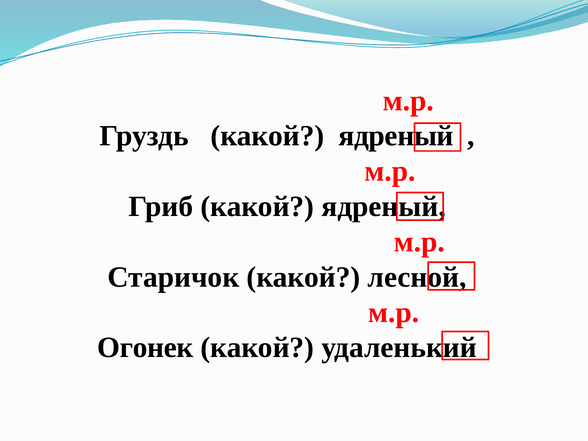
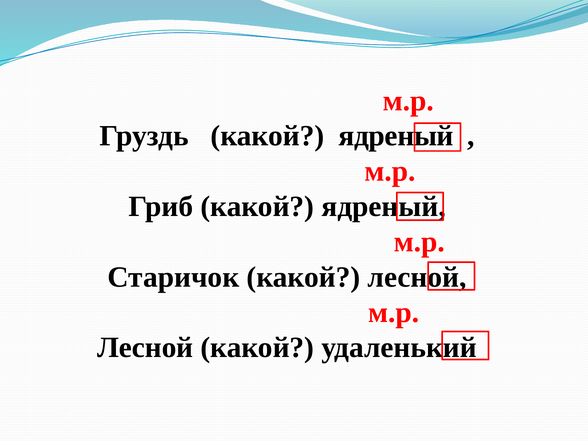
Огонек at (145, 348): Огонек -> Лесной
